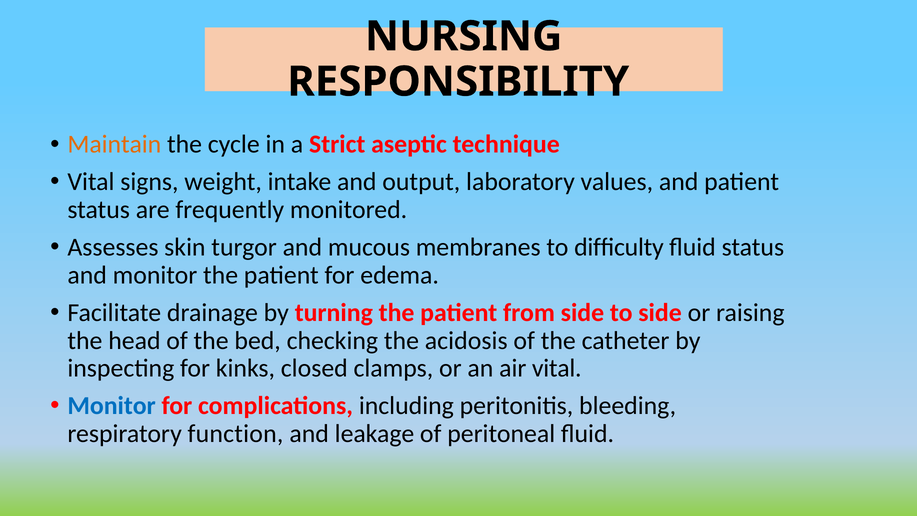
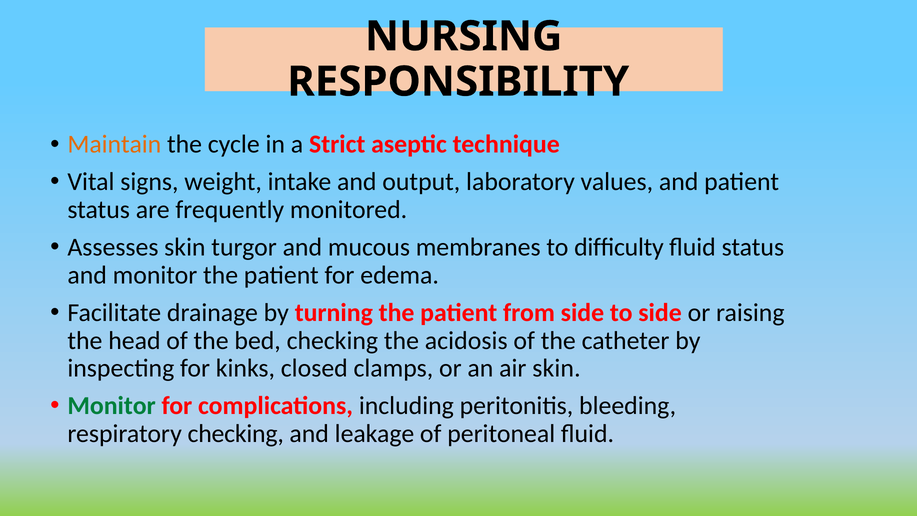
air vital: vital -> skin
Monitor at (112, 406) colour: blue -> green
respiratory function: function -> checking
